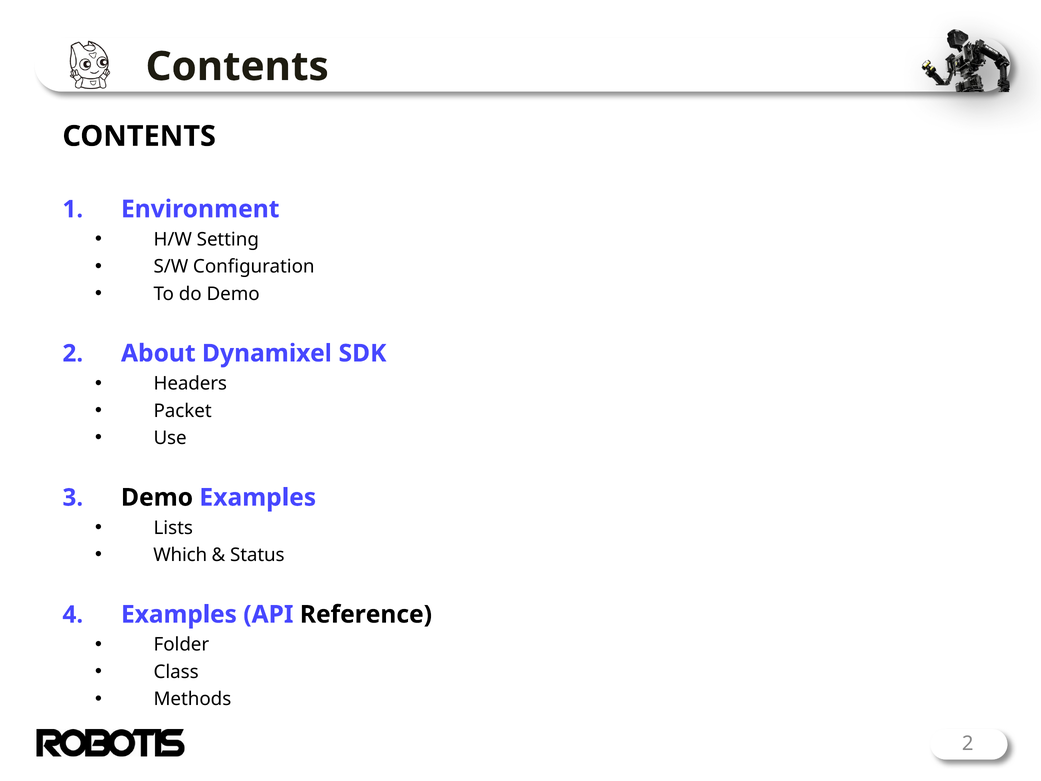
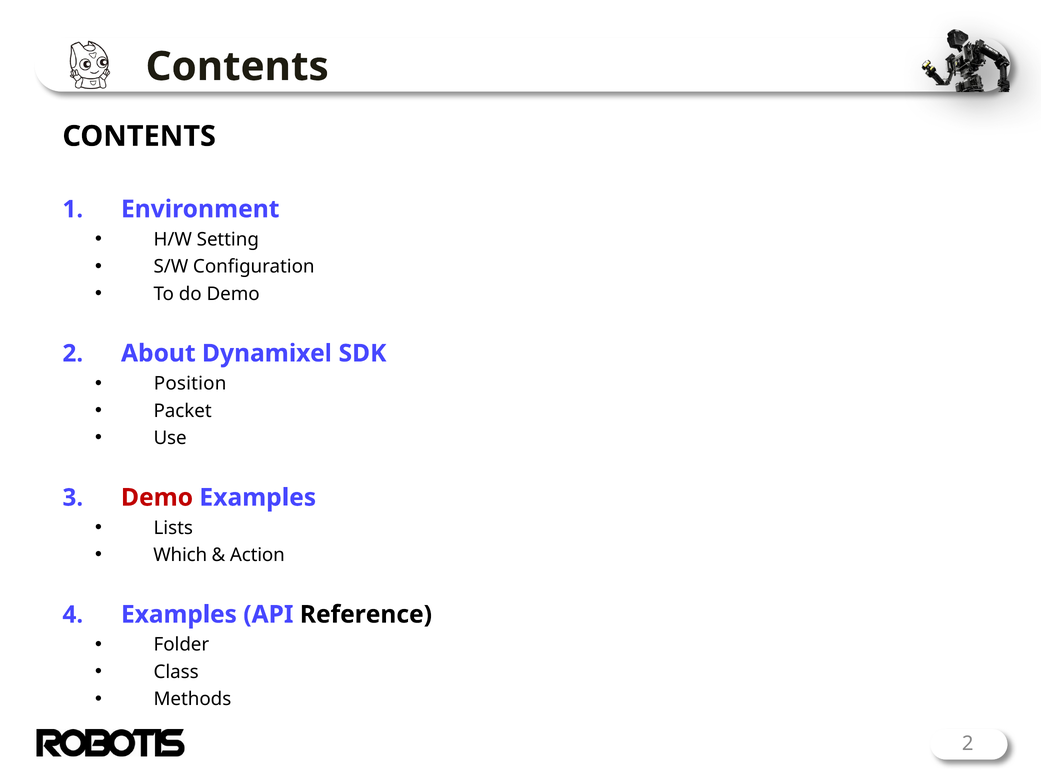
Headers: Headers -> Position
Demo at (157, 497) colour: black -> red
Status: Status -> Action
